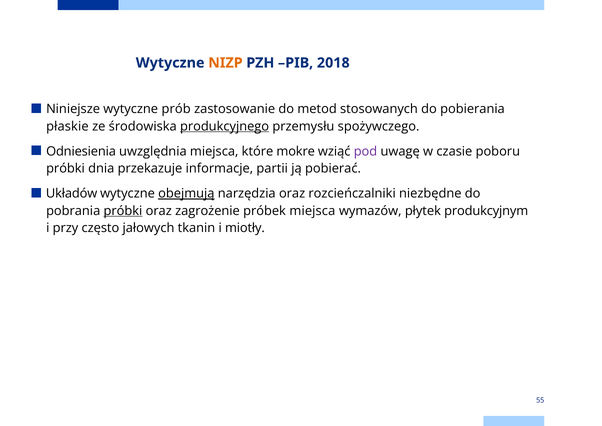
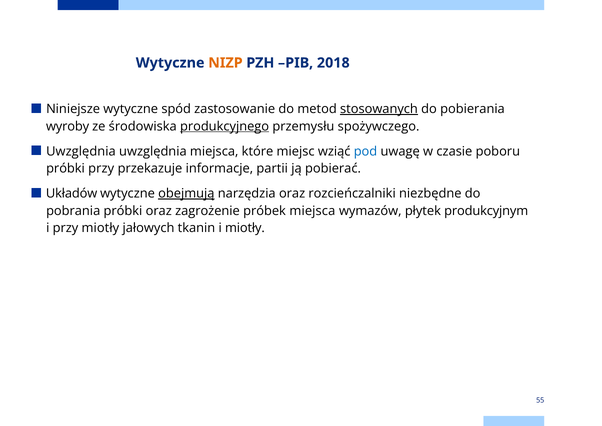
prób: prób -> spód
stosowanych underline: none -> present
płaskie: płaskie -> wyroby
Odniesienia at (81, 151): Odniesienia -> Uwzględnia
mokre: mokre -> miejsc
pod colour: purple -> blue
próbki dnia: dnia -> przy
próbki at (123, 211) underline: present -> none
przy często: często -> miotły
